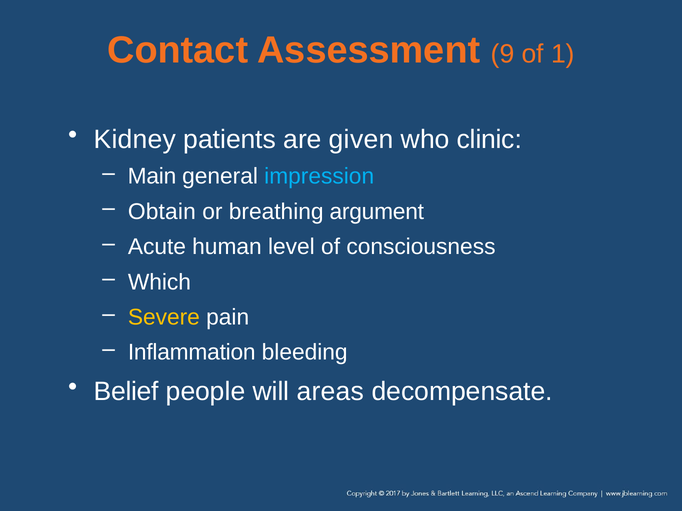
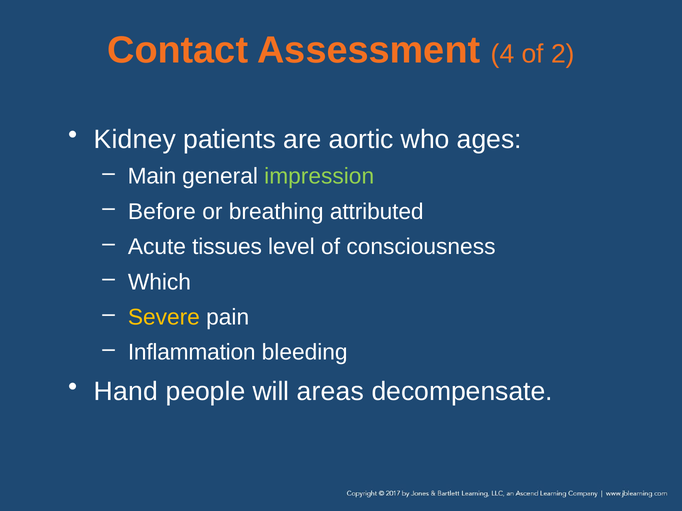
9: 9 -> 4
1: 1 -> 2
given: given -> aortic
clinic: clinic -> ages
impression colour: light blue -> light green
Obtain: Obtain -> Before
argument: argument -> attributed
human: human -> tissues
Belief: Belief -> Hand
